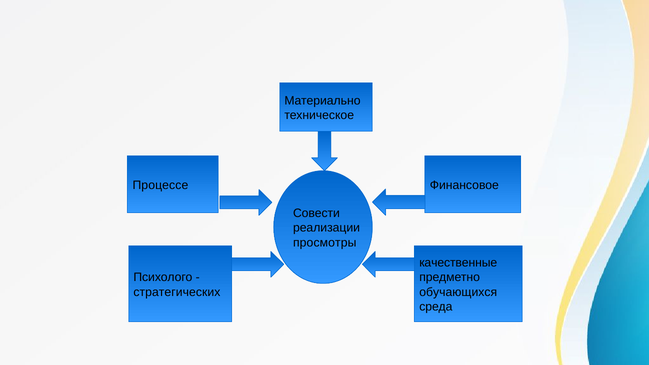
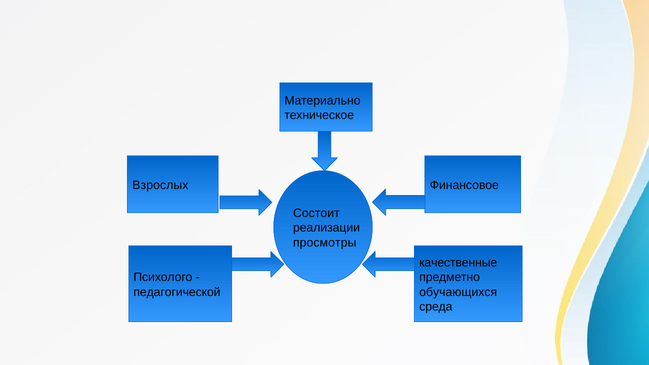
Процессе: Процессе -> Взрослых
Совести: Совести -> Состоит
стратегических: стратегических -> педагогической
